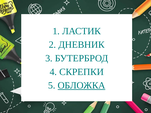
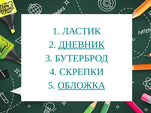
ДНЕВНИК underline: none -> present
